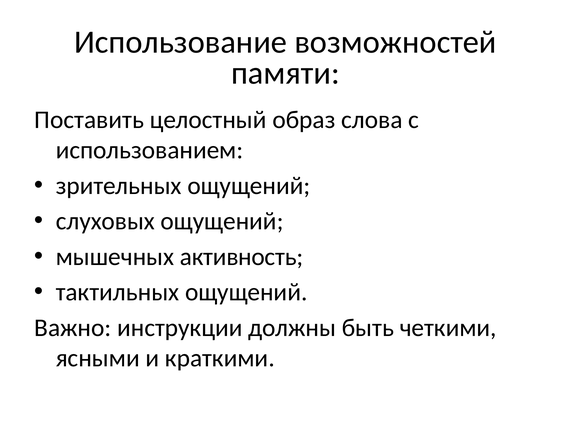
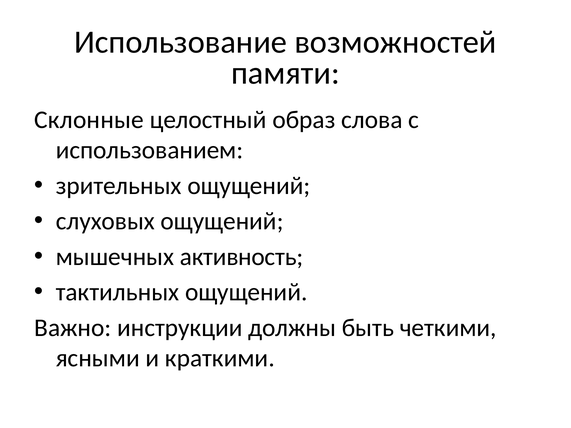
Поставить: Поставить -> Склонные
